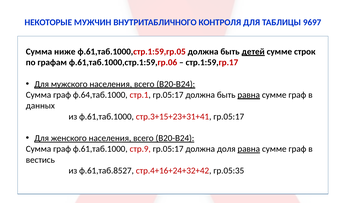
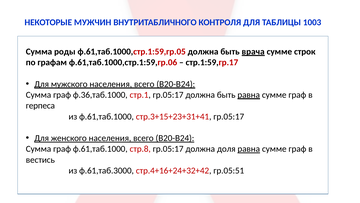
9697: 9697 -> 1003
ниже: ниже -> роды
детей: детей -> врача
ф.64,таб.1000: ф.64,таб.1000 -> ф.36,таб.1000
данных: данных -> герпеса
стр.9: стр.9 -> стр.8
ф.61,таб.8527: ф.61,таб.8527 -> ф.61,таб.3000
гр.05:35: гр.05:35 -> гр.05:51
